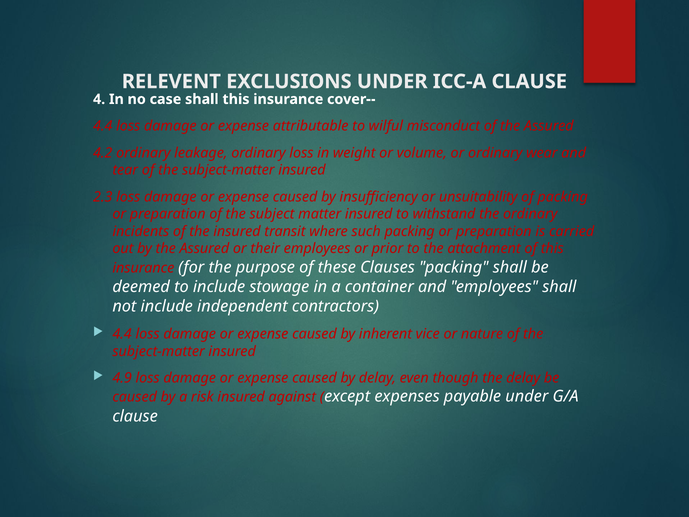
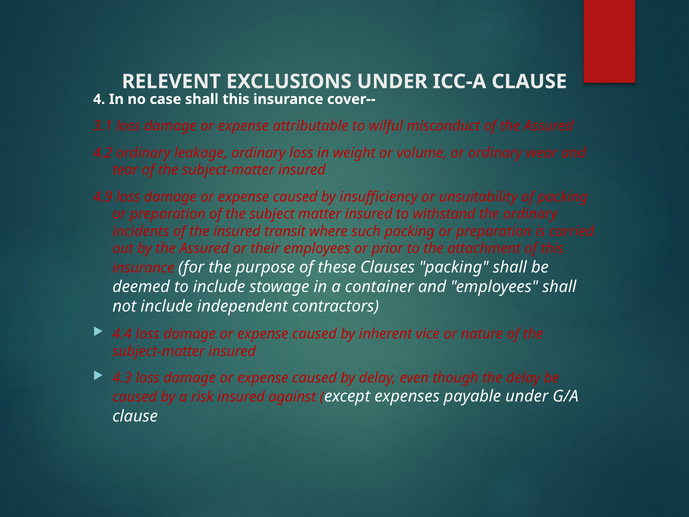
4.4 at (103, 126): 4.4 -> 3.1
2.3: 2.3 -> 4.9
4.9: 4.9 -> 4.3
